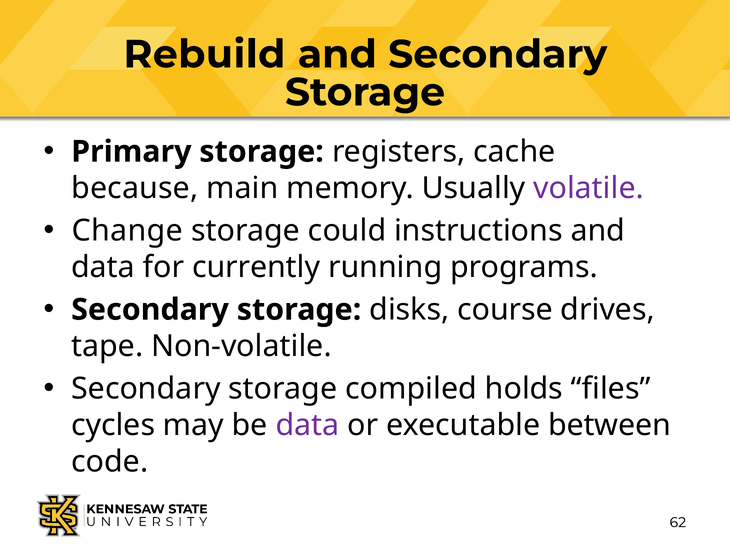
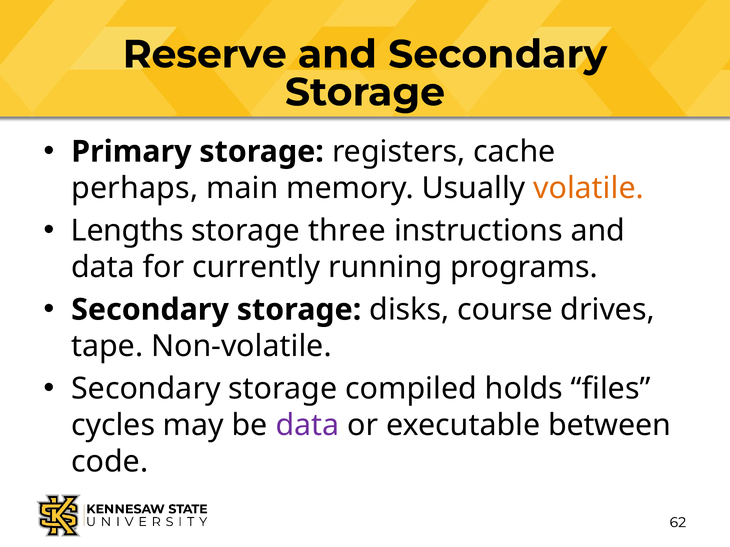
Rebuild: Rebuild -> Reserve
because: because -> perhaps
volatile colour: purple -> orange
Change: Change -> Lengths
could: could -> three
